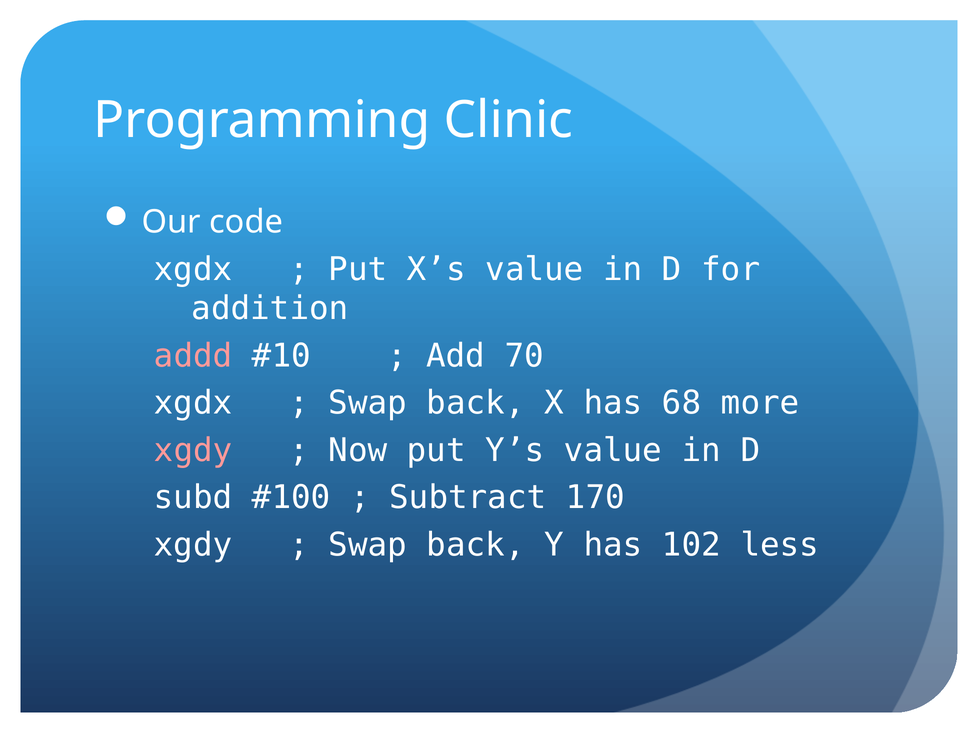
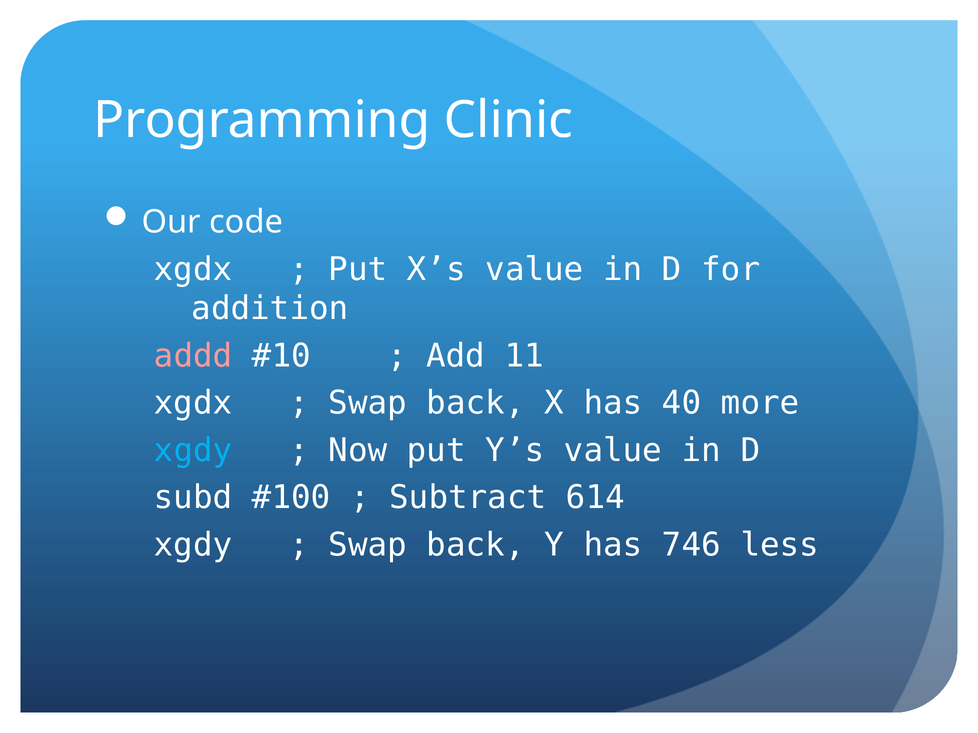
70: 70 -> 11
68: 68 -> 40
xgdy at (193, 451) colour: pink -> light blue
170: 170 -> 614
102: 102 -> 746
